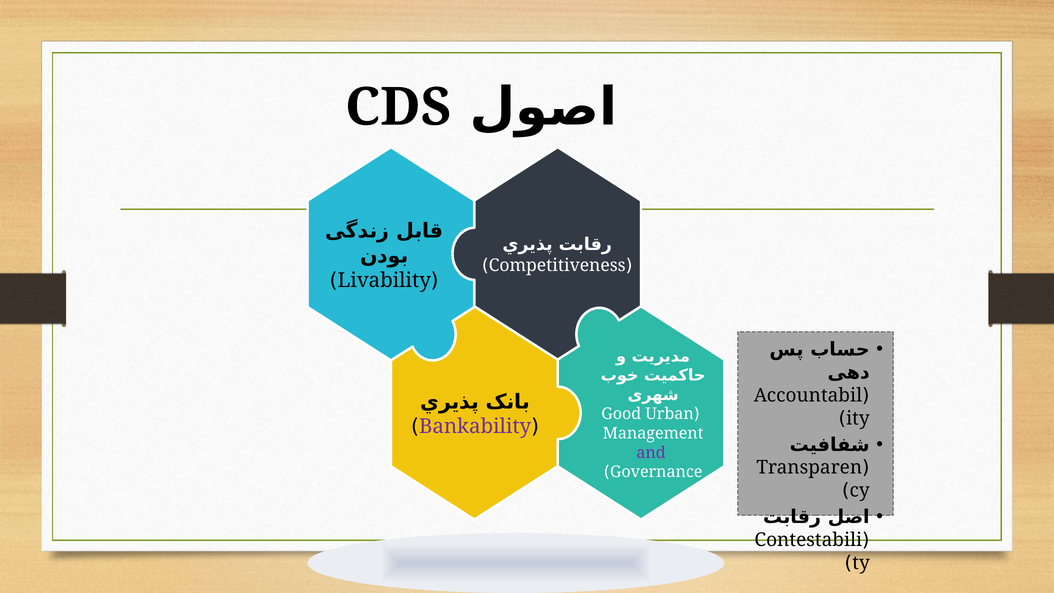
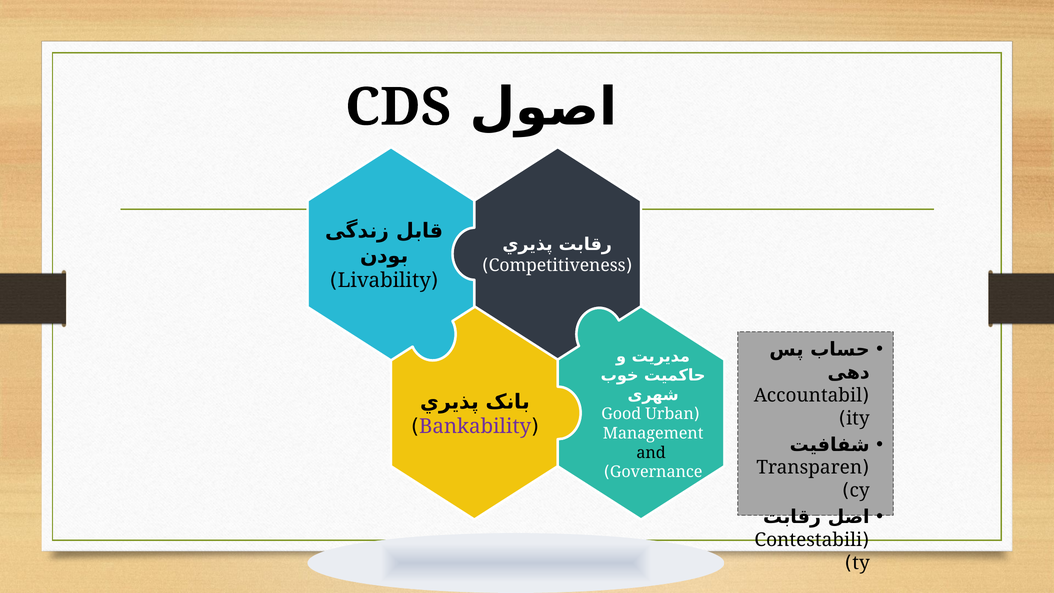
and colour: purple -> black
